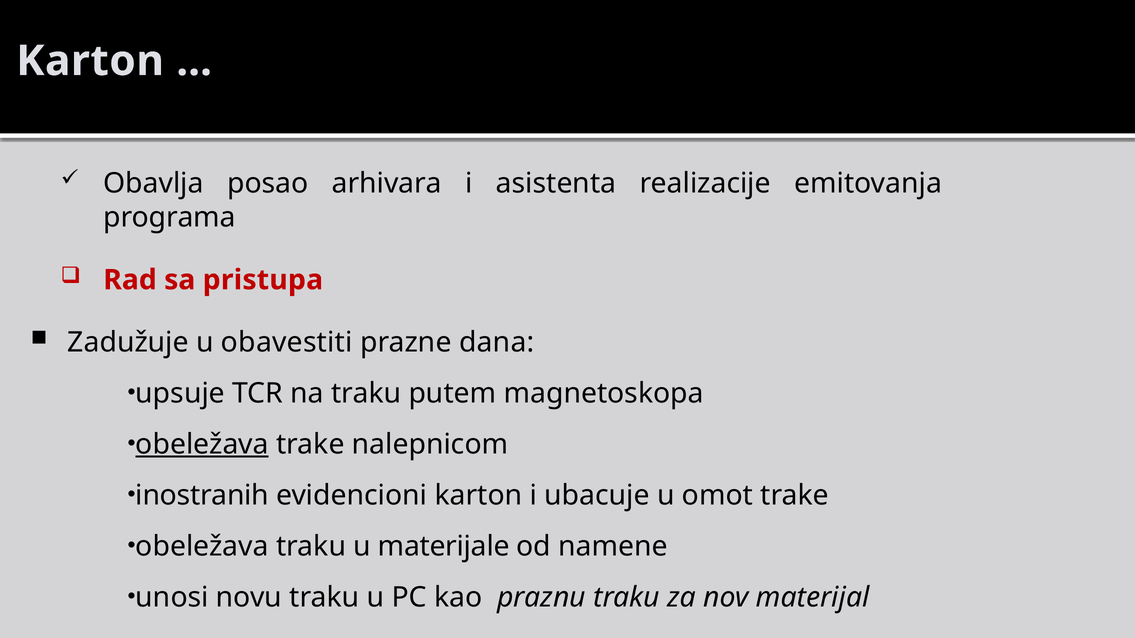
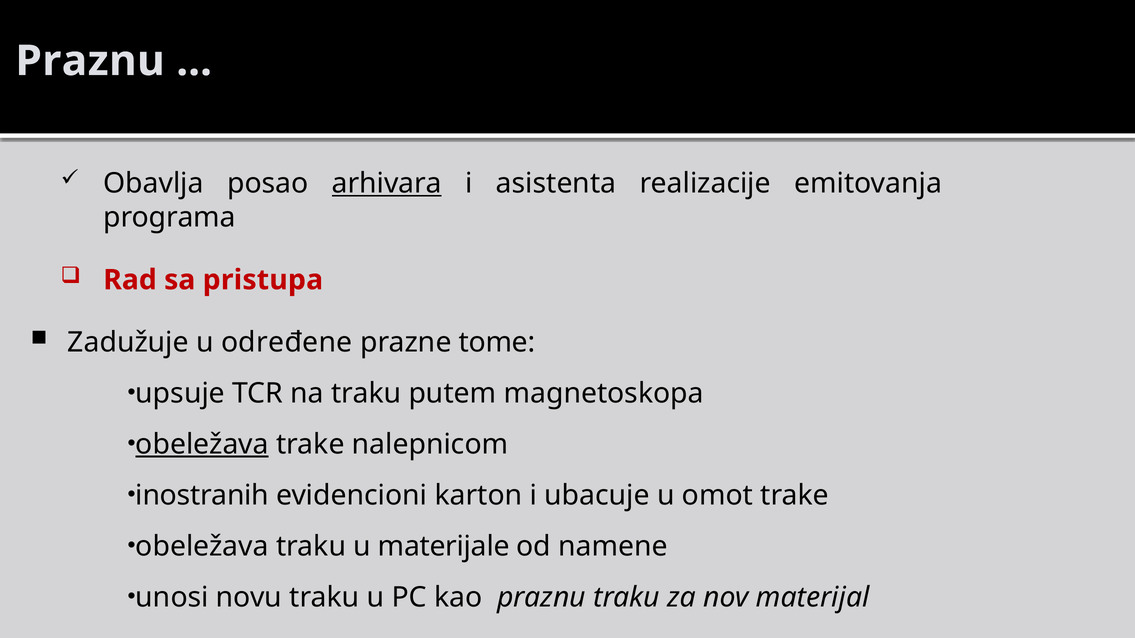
Karton at (90, 61): Karton -> Praznu
arhivara underline: none -> present
obavestiti: obavestiti -> određene
dana: dana -> tome
